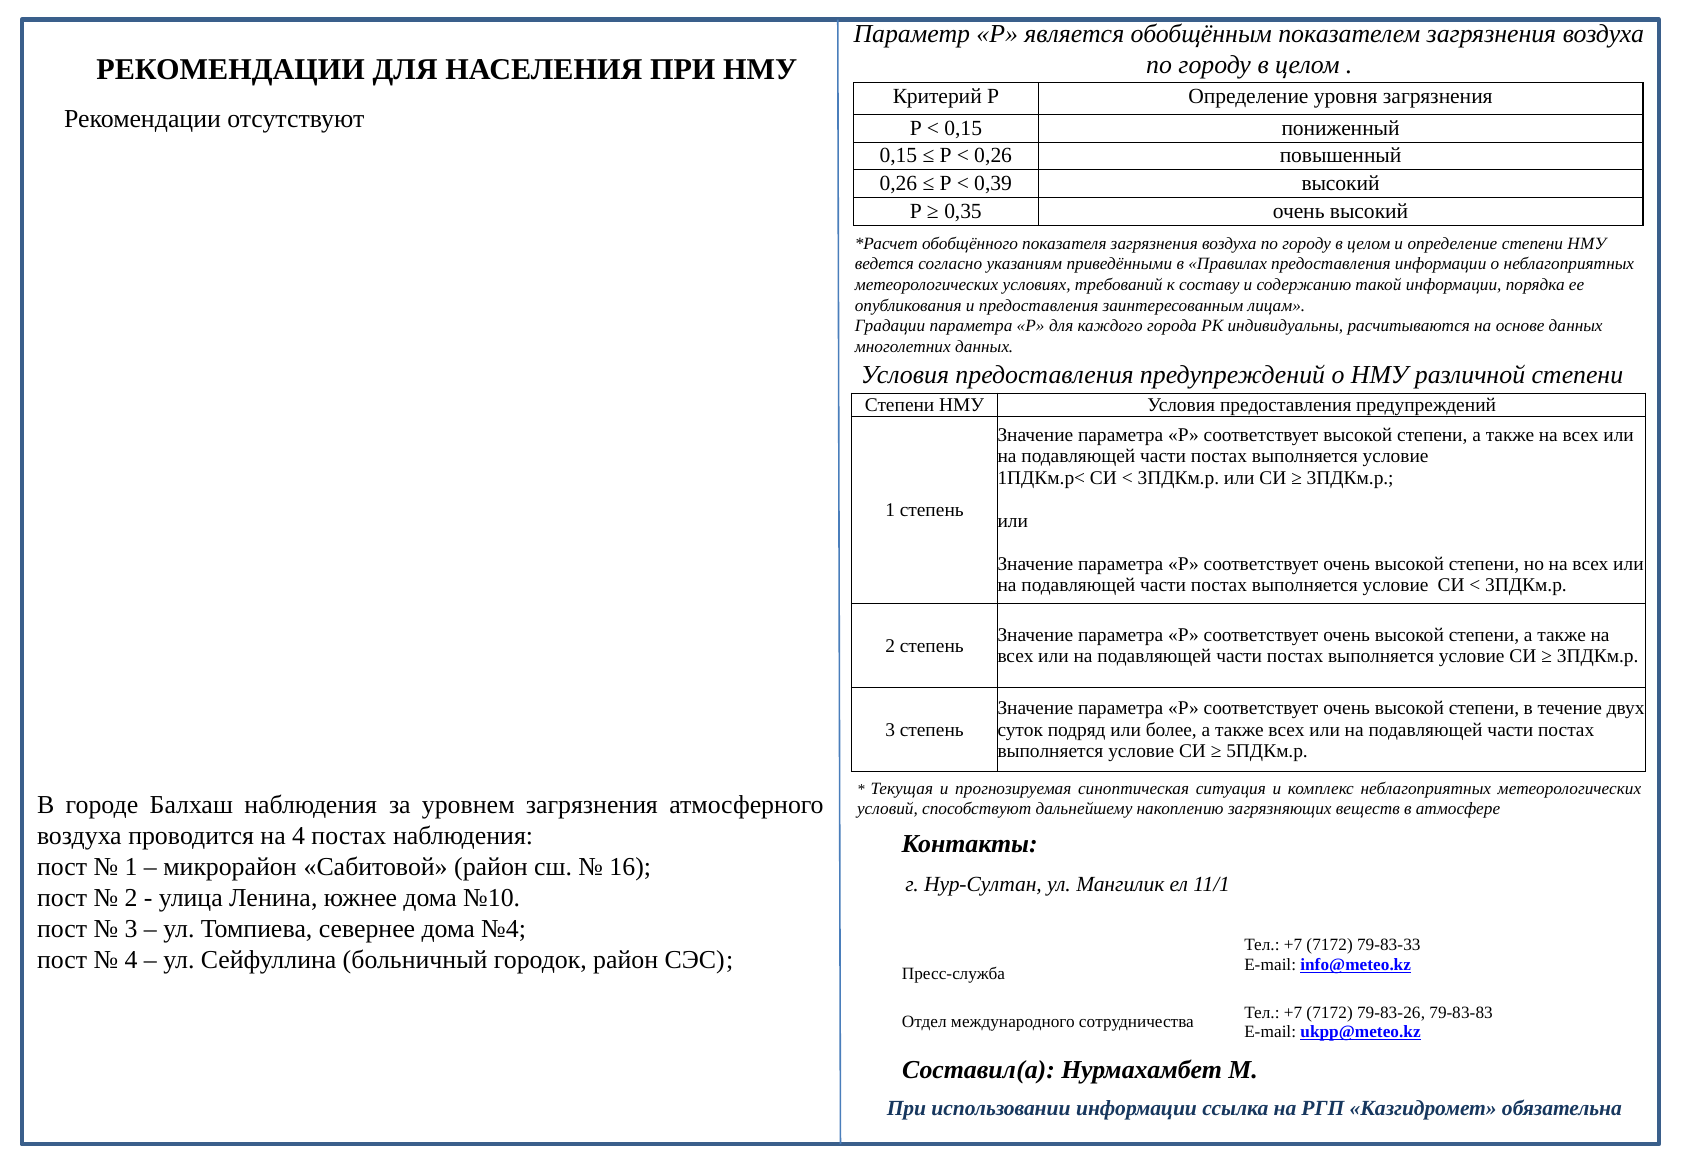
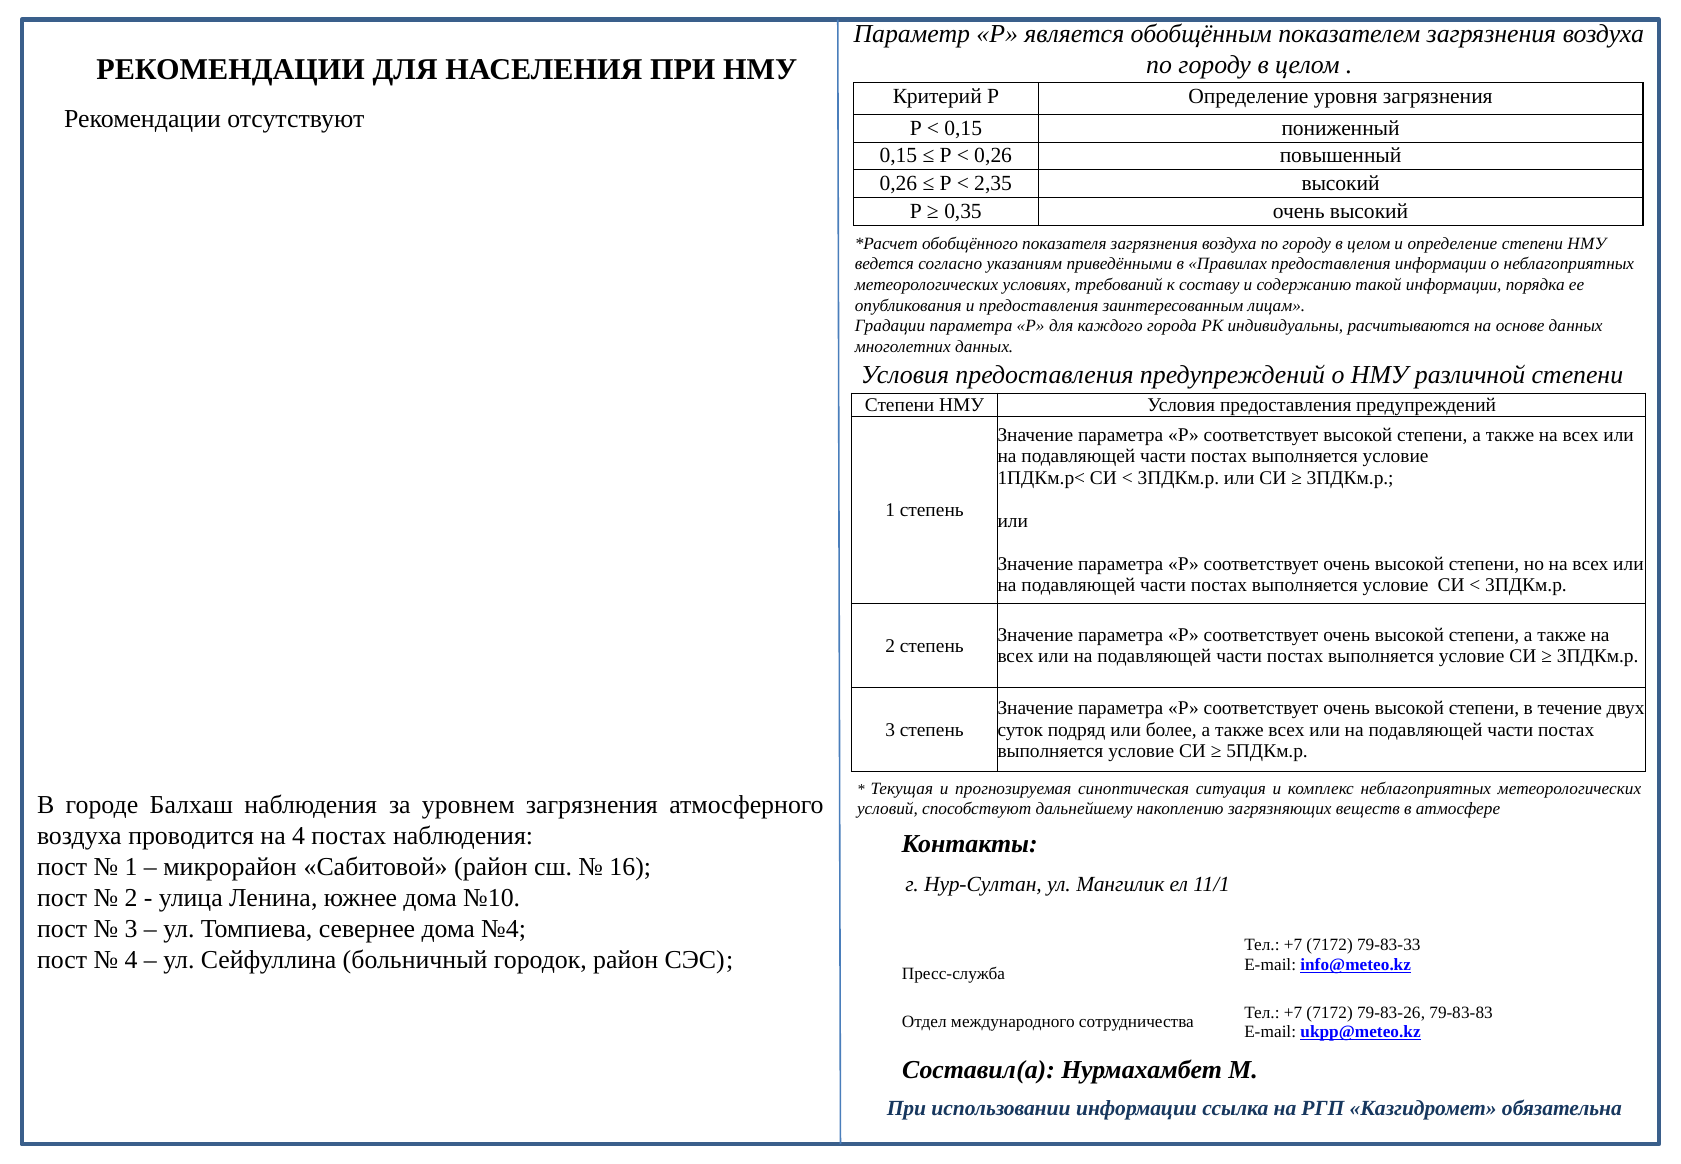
0,39: 0,39 -> 2,35
